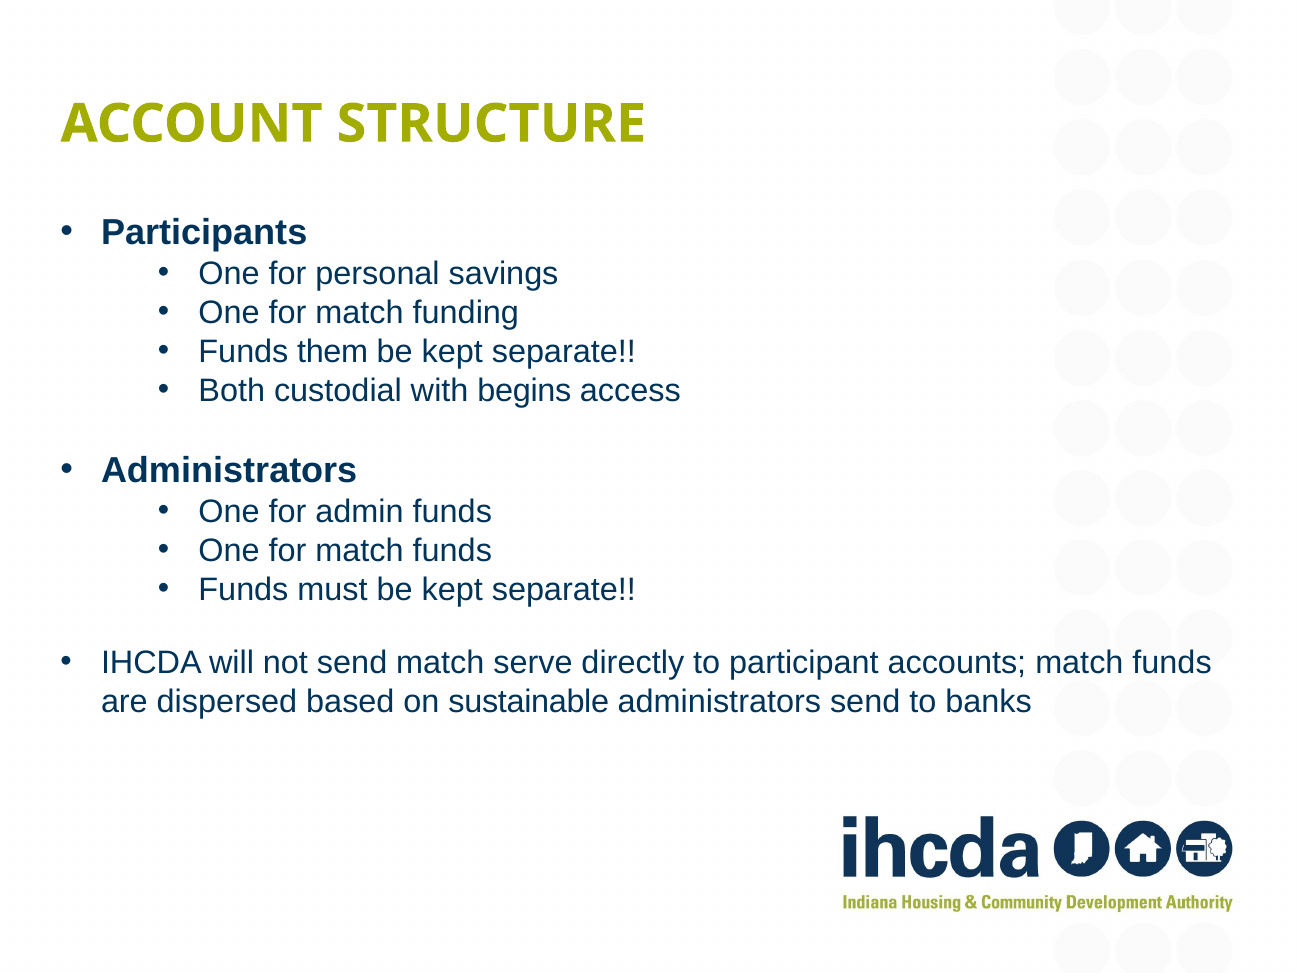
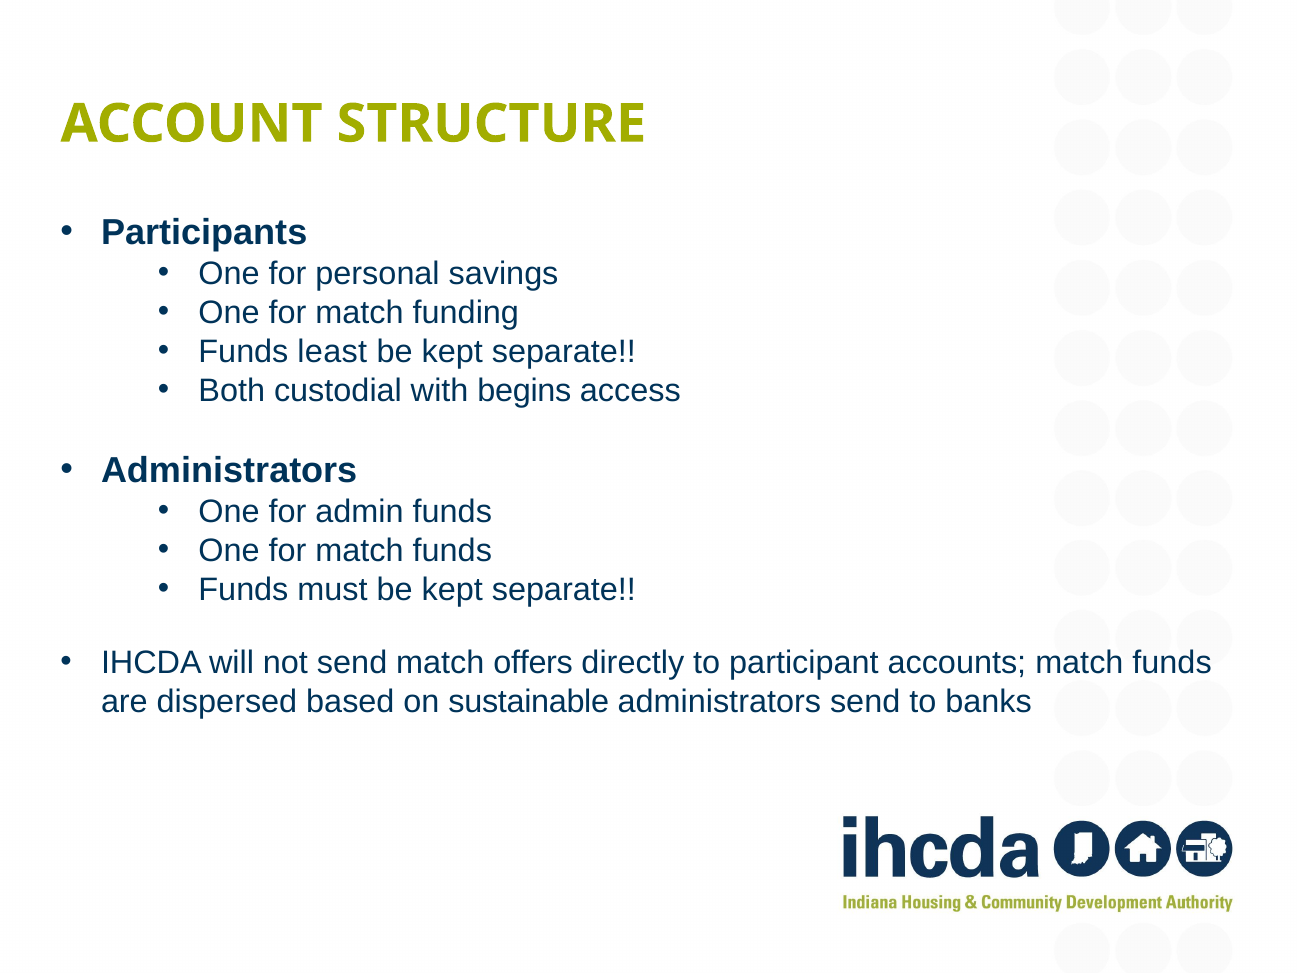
them: them -> least
serve: serve -> offers
